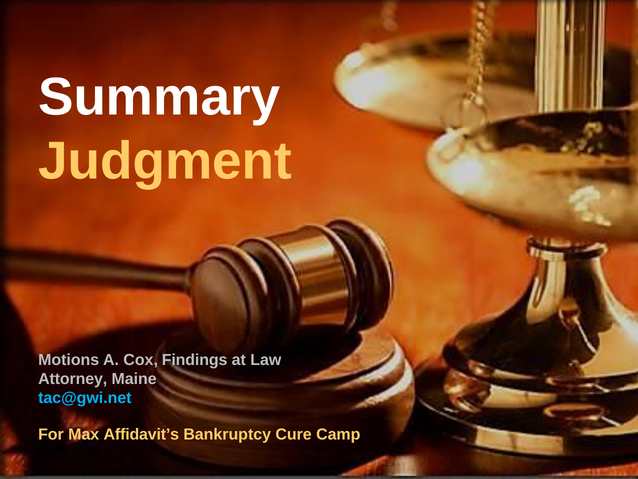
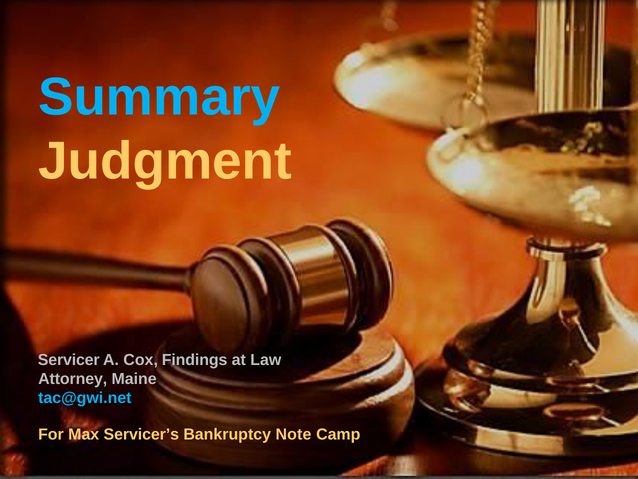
Summary colour: white -> light blue
Motions: Motions -> Servicer
Affidavit’s: Affidavit’s -> Servicer’s
Cure: Cure -> Note
